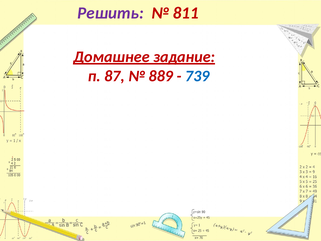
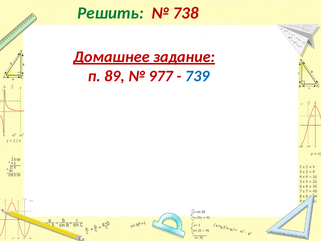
Решить colour: purple -> green
811: 811 -> 738
87: 87 -> 89
889: 889 -> 977
